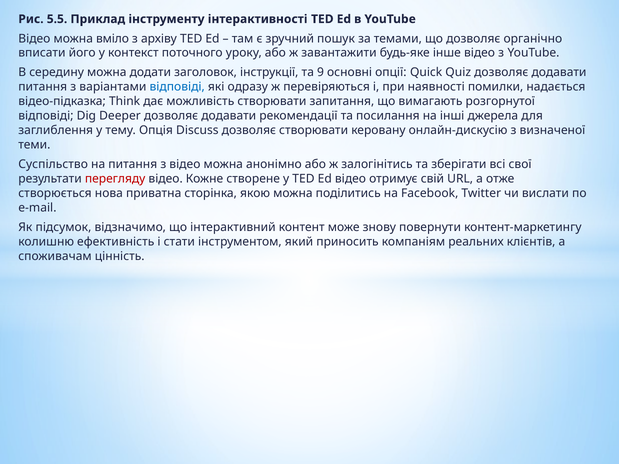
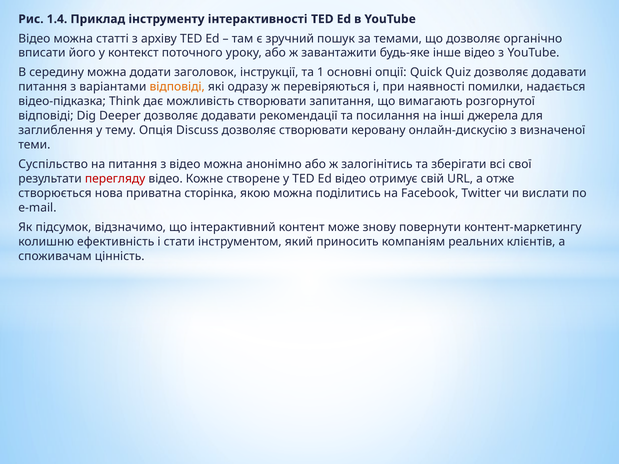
5.5: 5.5 -> 1.4
вміло: вміло -> статті
9: 9 -> 1
відповіді at (177, 87) colour: blue -> orange
